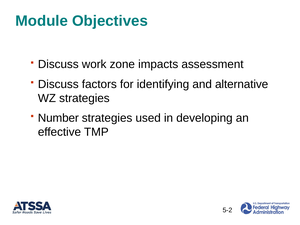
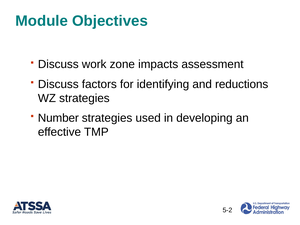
alternative: alternative -> reductions
